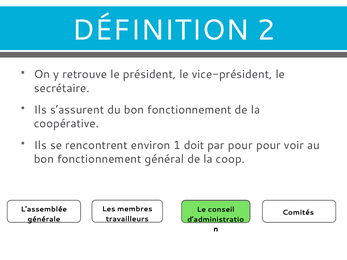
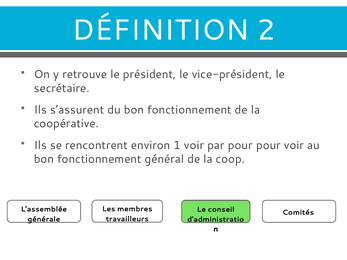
1 doit: doit -> voir
